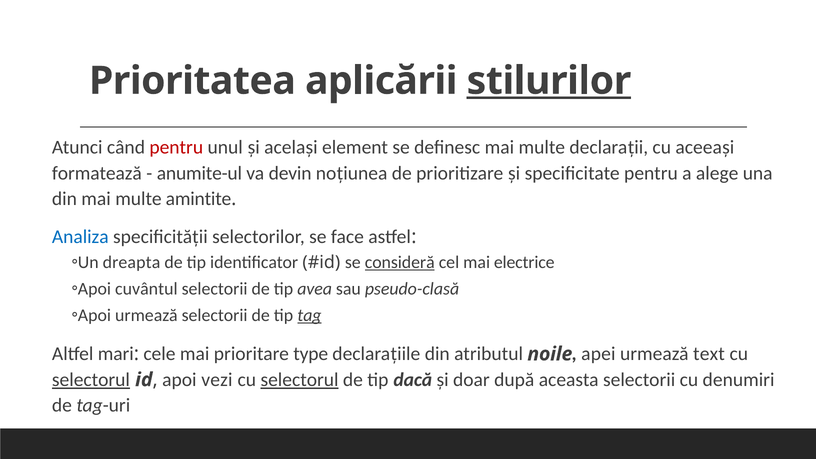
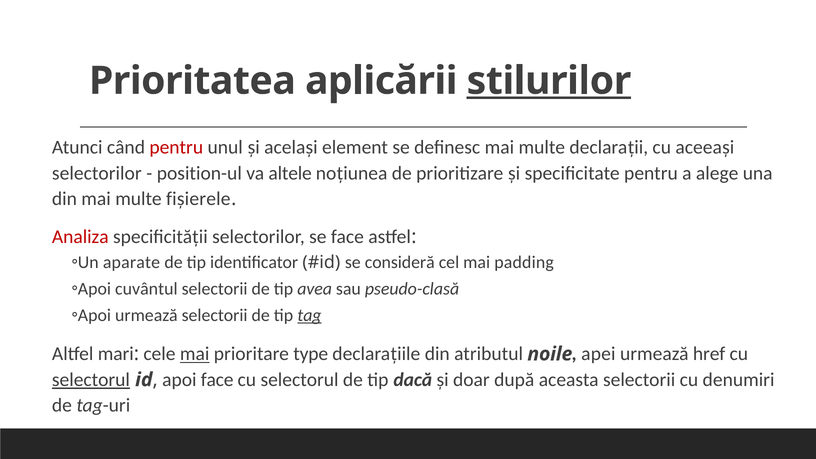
formatează at (97, 173): formatează -> selectorilor
anumite-ul: anumite-ul -> position-ul
devin: devin -> altele
amintite: amintite -> fișierele
Analiza colour: blue -> red
dreapta: dreapta -> aparate
consideră underline: present -> none
electrice: electrice -> padding
mai at (195, 354) underline: none -> present
text: text -> href
apoi vezi: vezi -> face
selectorul at (300, 380) underline: present -> none
